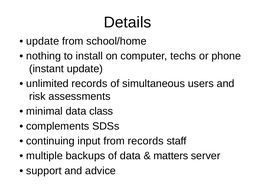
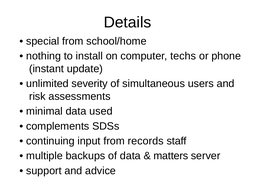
update at (43, 41): update -> special
unlimited records: records -> severity
class: class -> used
